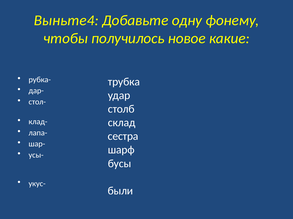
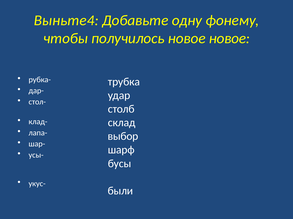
новое какие: какие -> новое
сестра: сестра -> выбор
